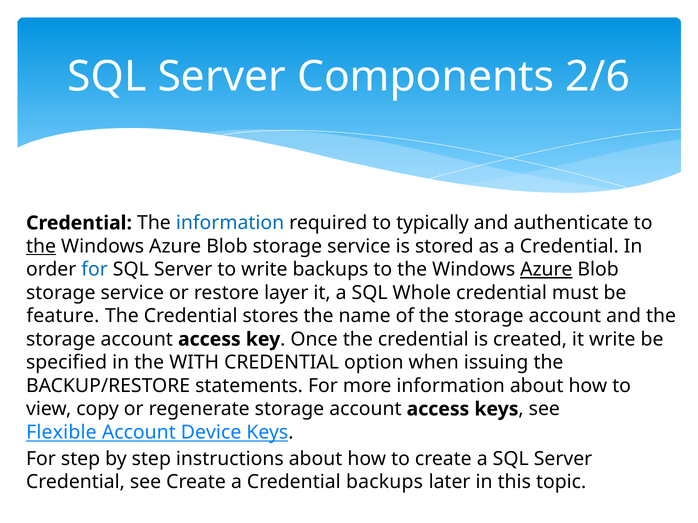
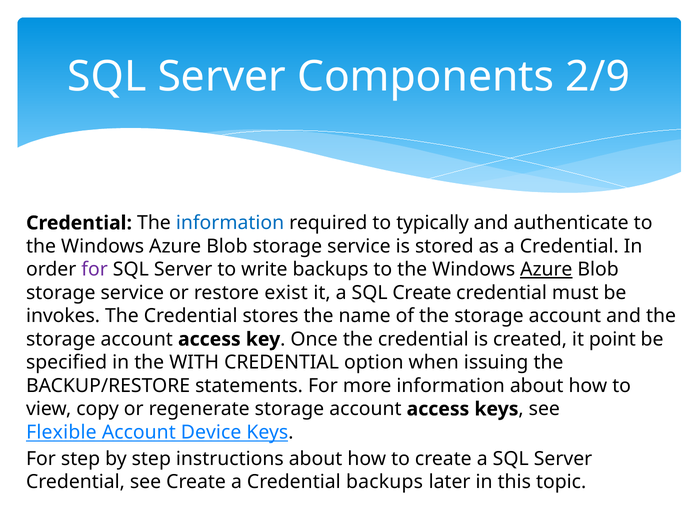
2/6: 2/6 -> 2/9
the at (41, 246) underline: present -> none
for at (95, 270) colour: blue -> purple
layer: layer -> exist
SQL Whole: Whole -> Create
feature: feature -> invokes
it write: write -> point
